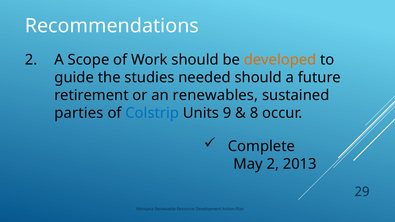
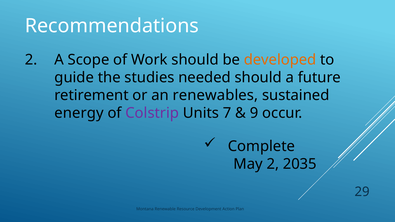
parties: parties -> energy
Colstrip colour: blue -> purple
9: 9 -> 7
8: 8 -> 9
2013: 2013 -> 2035
